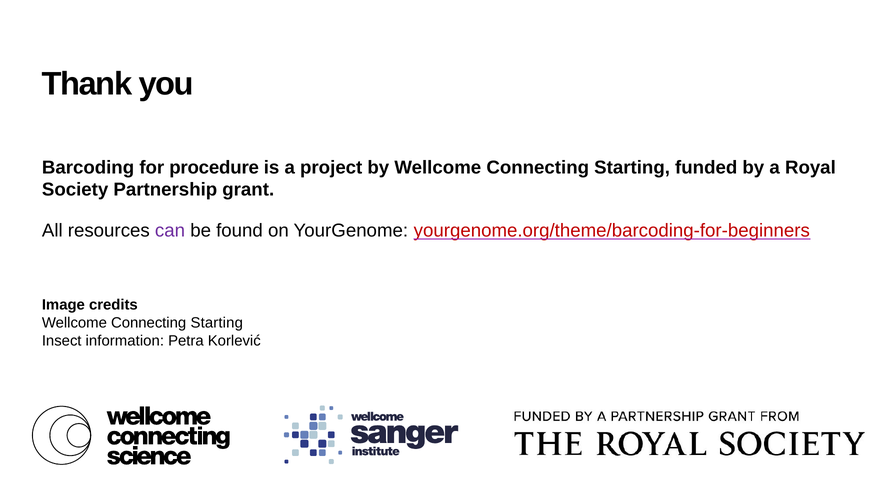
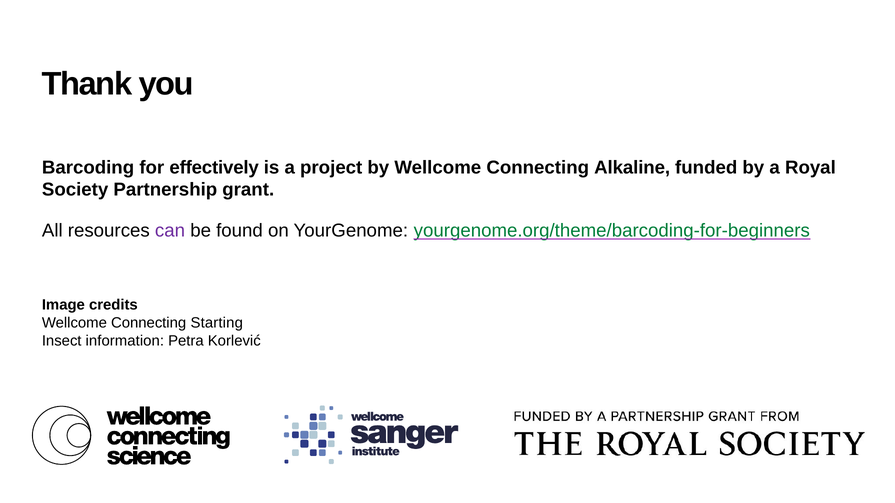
procedure: procedure -> effectively
by Wellcome Connecting Starting: Starting -> Alkaline
yourgenome.org/theme/barcoding-for-beginners colour: red -> green
